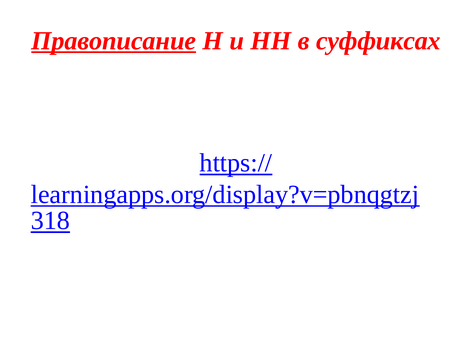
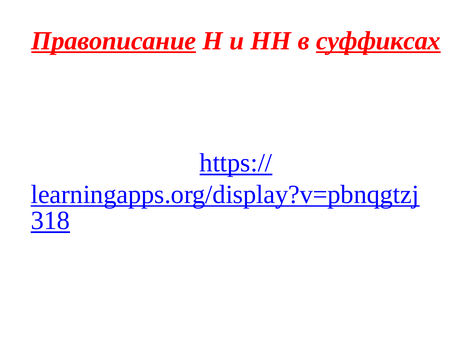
суффиксах underline: none -> present
